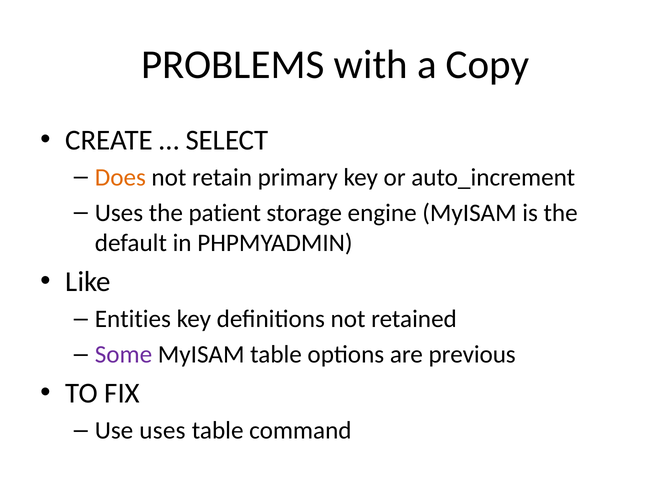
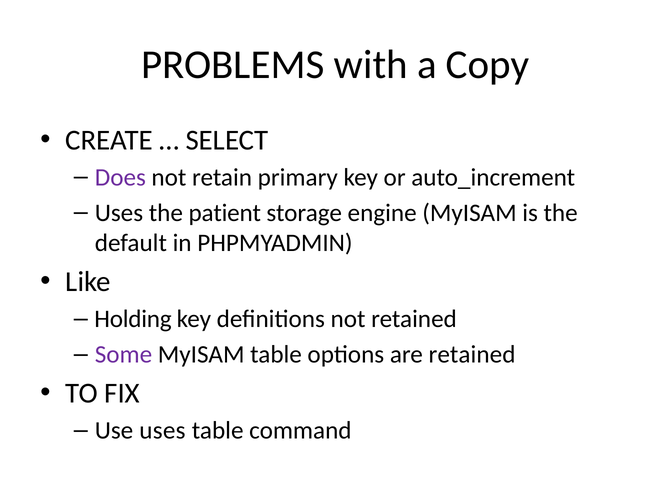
Does colour: orange -> purple
Entities: Entities -> Holding
are previous: previous -> retained
